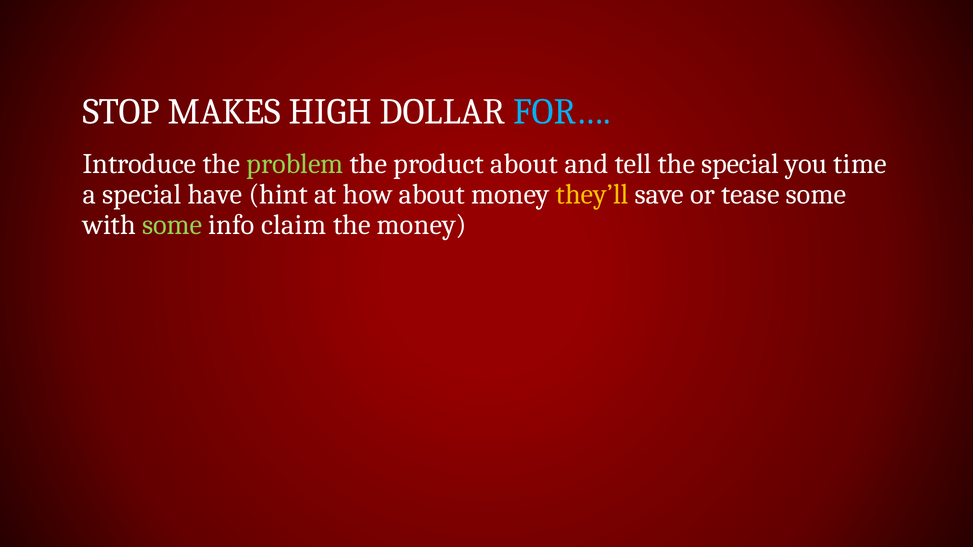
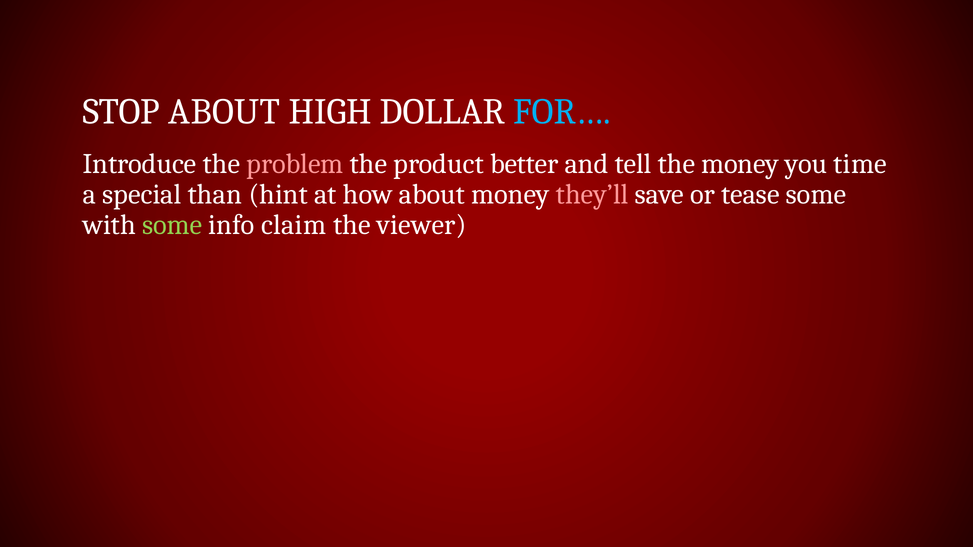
STOP MAKES: MAKES -> ABOUT
problem colour: light green -> pink
product about: about -> better
the special: special -> money
have: have -> than
they’ll colour: yellow -> pink
the money: money -> viewer
